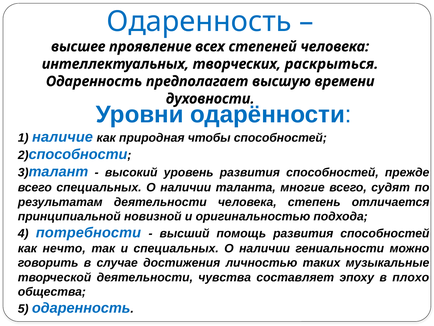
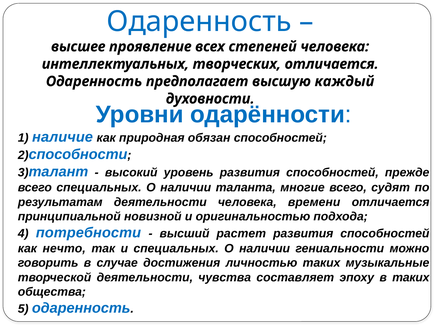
творческих раскрыться: раскрыться -> отличается
времени: времени -> каждый
чтобы: чтобы -> обязан
степень: степень -> времени
помощь: помощь -> растет
в плохо: плохо -> таких
